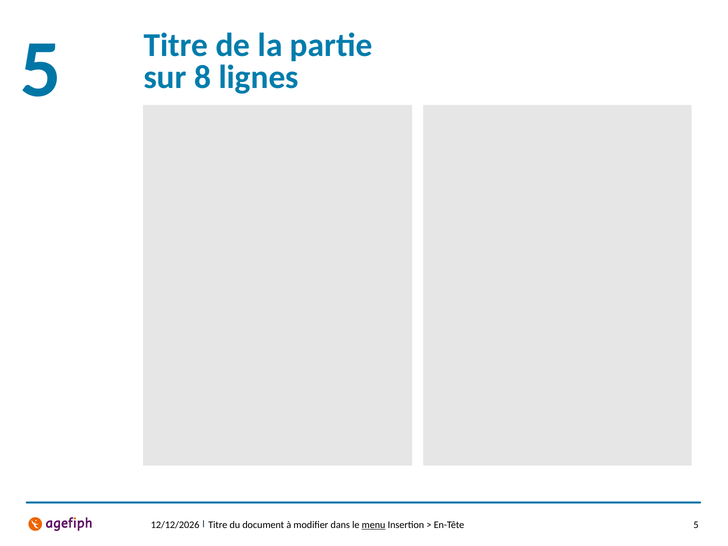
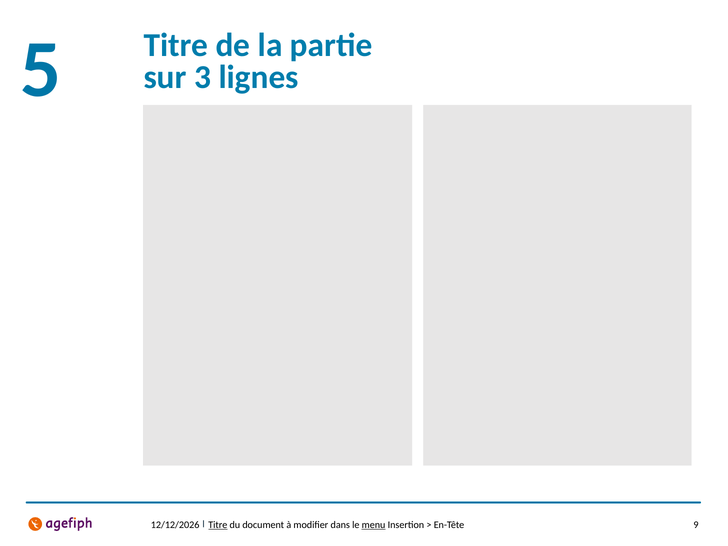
8: 8 -> 3
Titre at (218, 525) underline: none -> present
En-Tête 5: 5 -> 9
